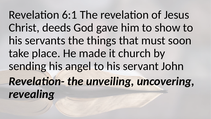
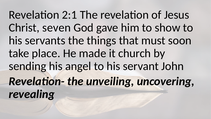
6:1: 6:1 -> 2:1
deeds: deeds -> seven
